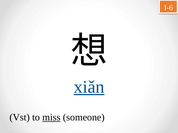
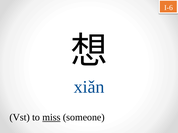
xiǎn underline: present -> none
